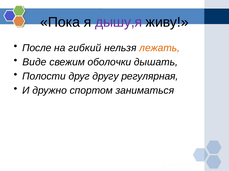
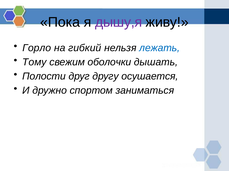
После: После -> Горло
лежать colour: orange -> blue
Виде: Виде -> Тому
регулярная: регулярная -> осушается
